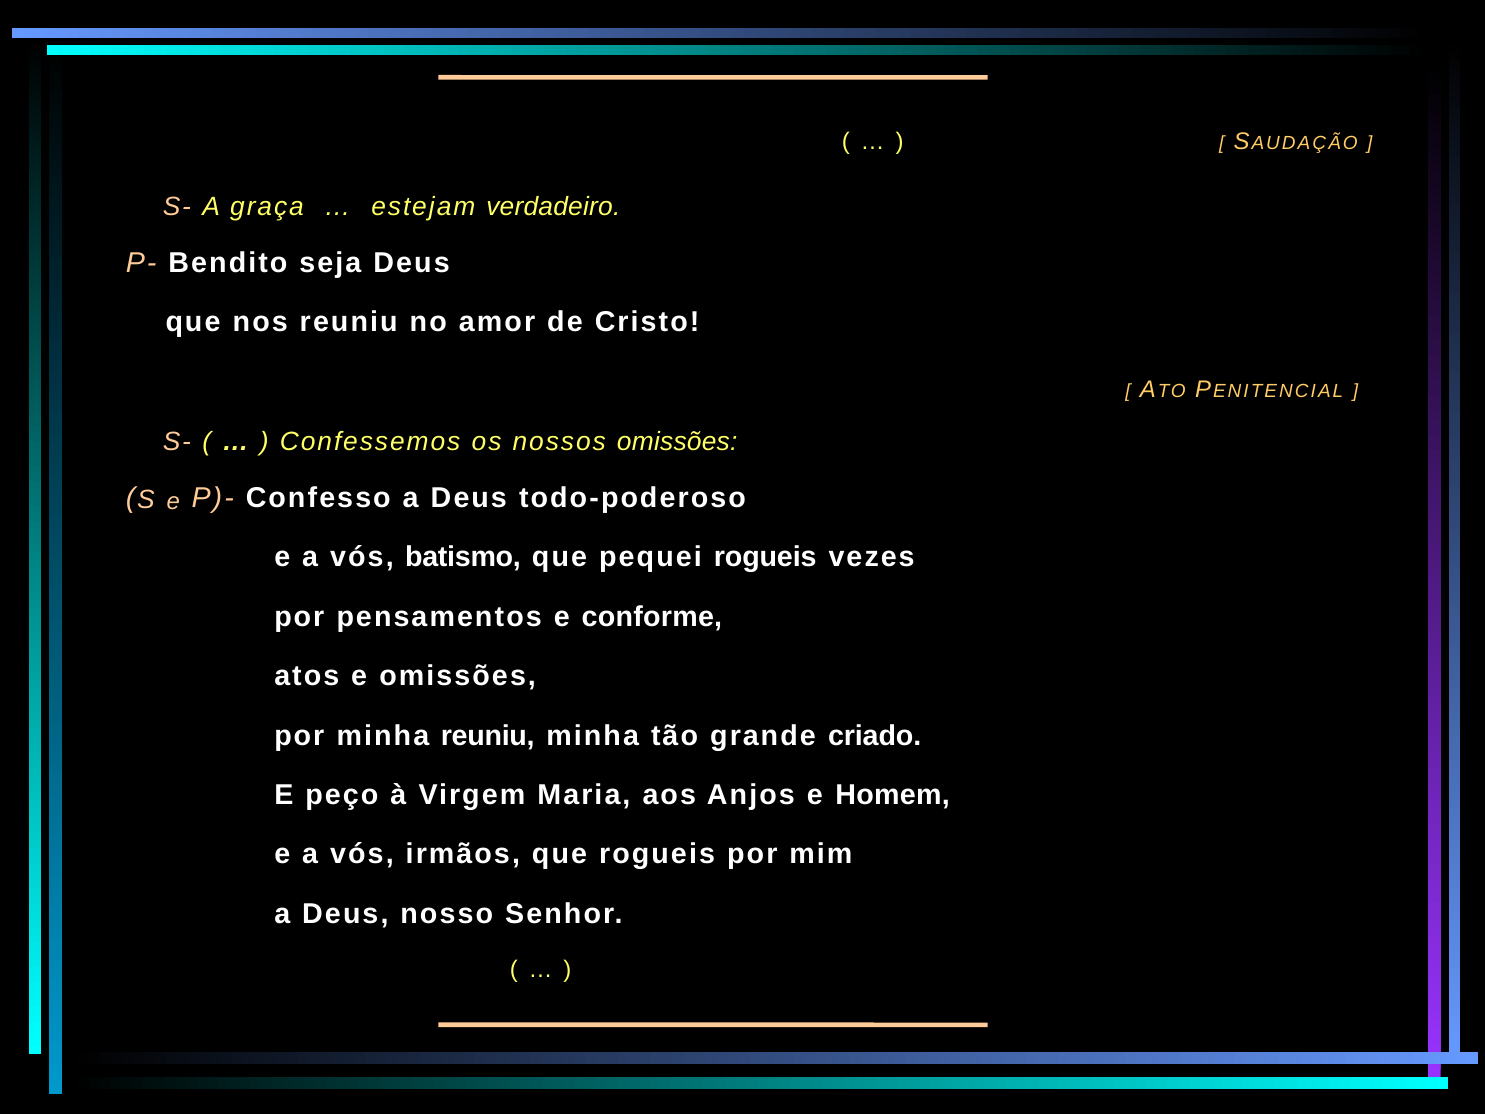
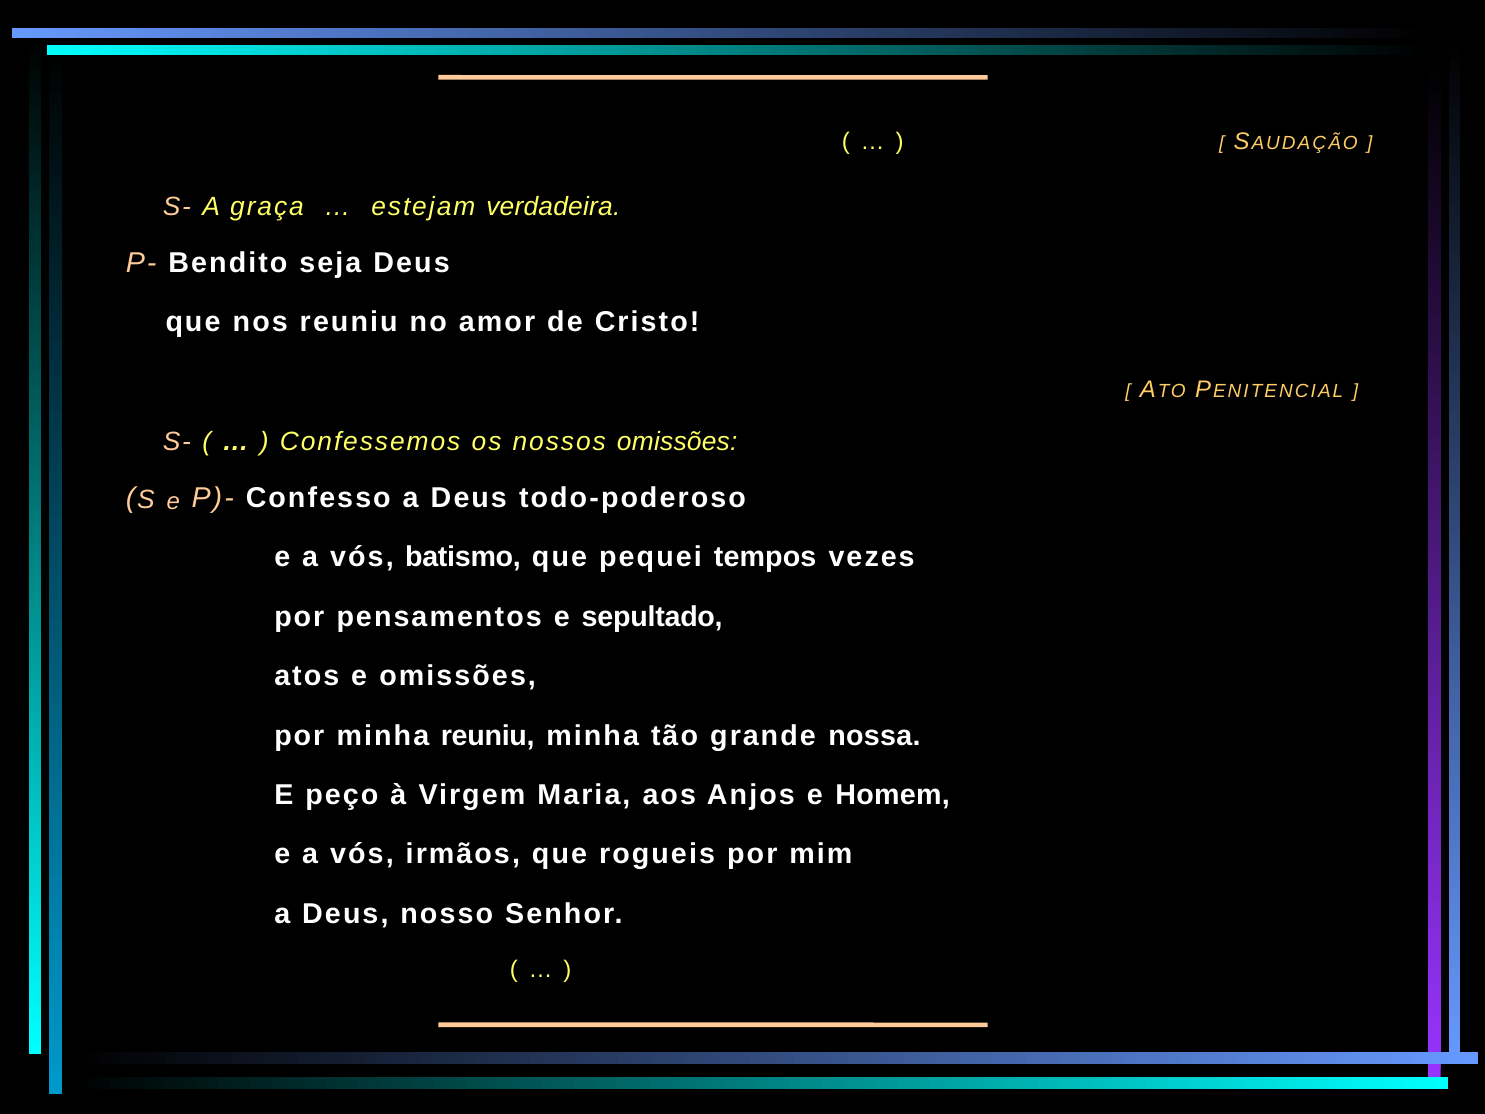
verdadeiro: verdadeiro -> verdadeira
pequei rogueis: rogueis -> tempos
conforme: conforme -> sepultado
criado: criado -> nossa
